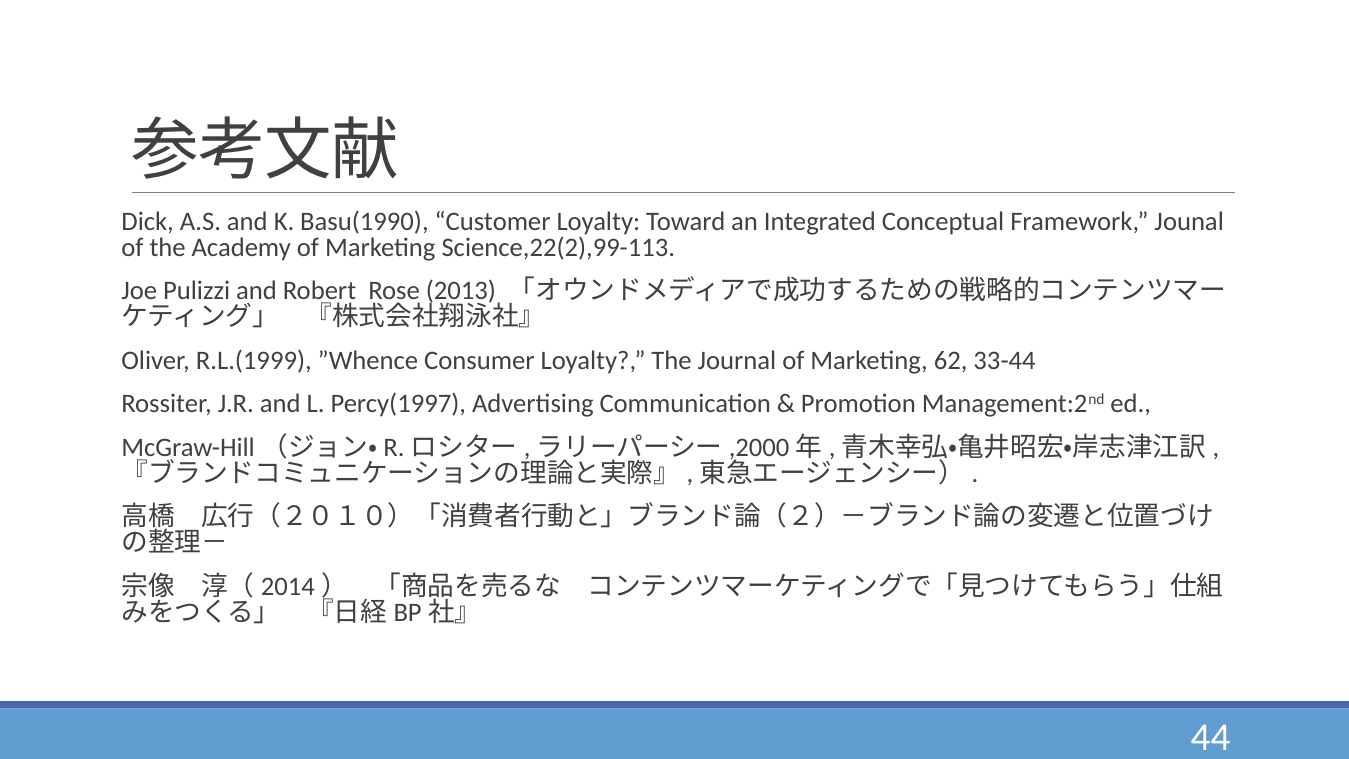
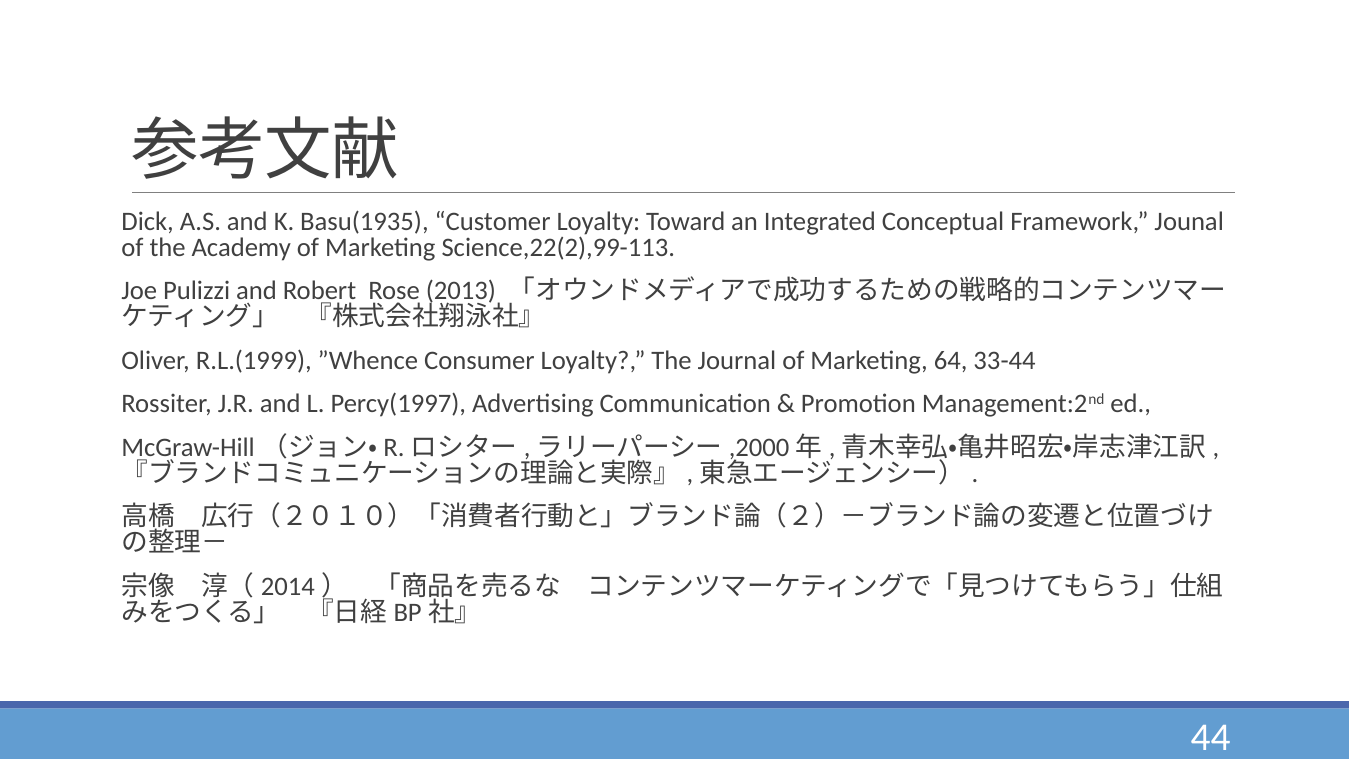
Basu(1990: Basu(1990 -> Basu(1935
62: 62 -> 64
